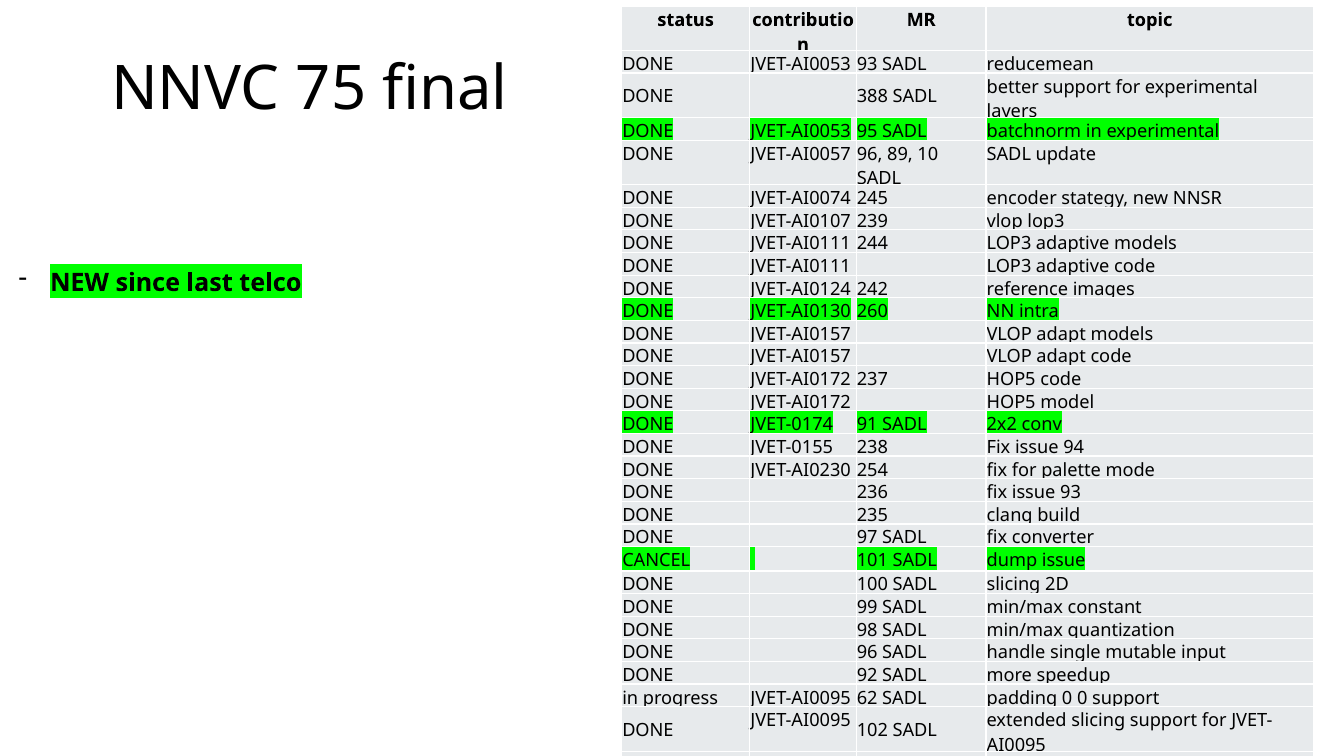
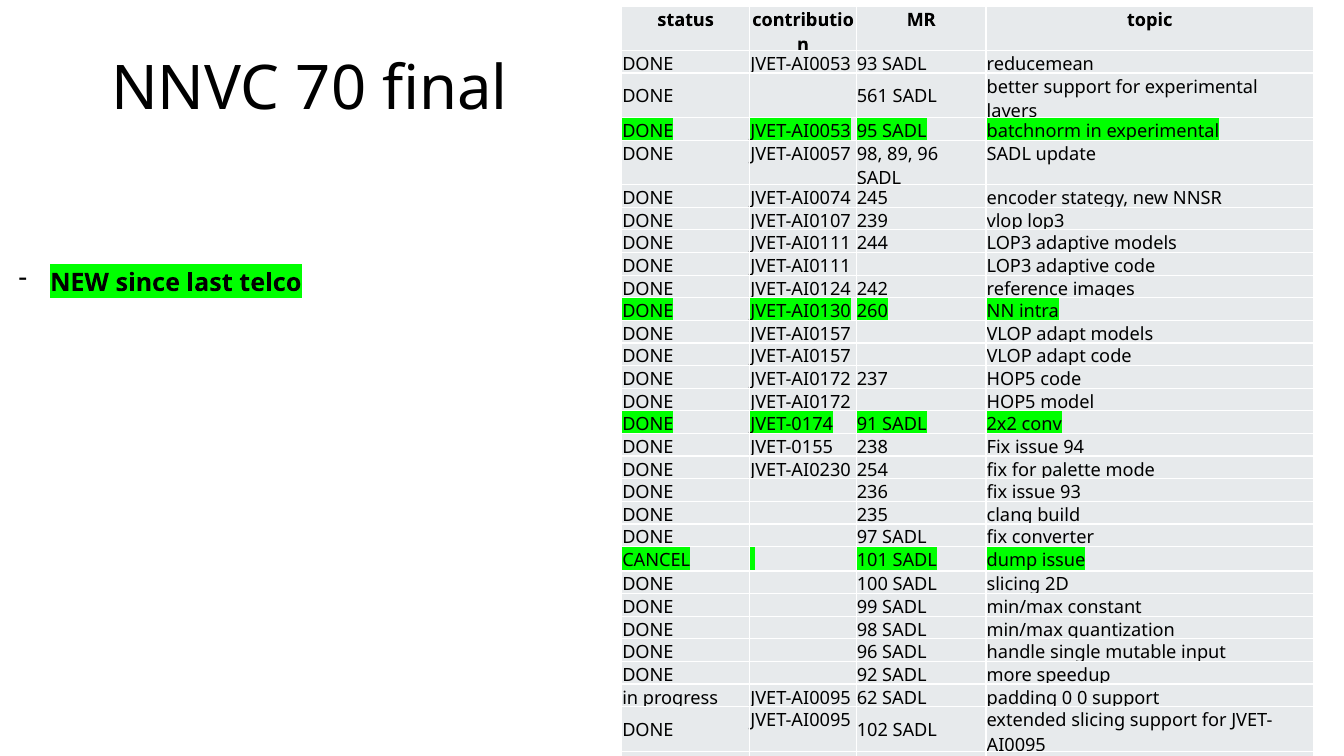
75: 75 -> 70
388: 388 -> 561
JVET-AI0057 96: 96 -> 98
89 10: 10 -> 96
